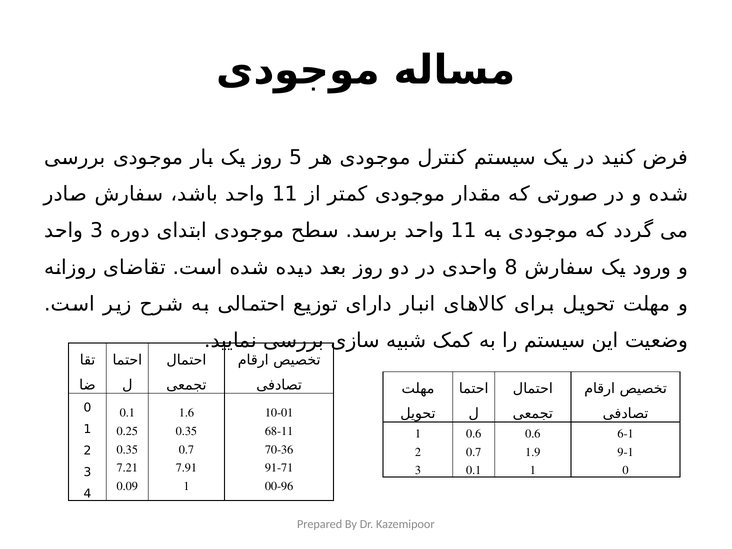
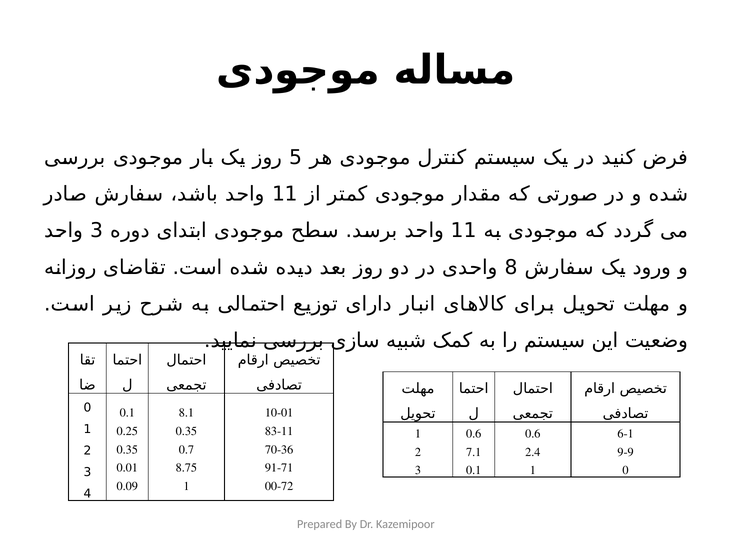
1.6: 1.6 -> 8.1
68-11: 68-11 -> 83-11
0.7 at (474, 452): 0.7 -> 7.1
1.9: 1.9 -> 2.4
9-1: 9-1 -> 9-9
7.21: 7.21 -> 0.01
7.91: 7.91 -> 8.75
00-96: 00-96 -> 00-72
